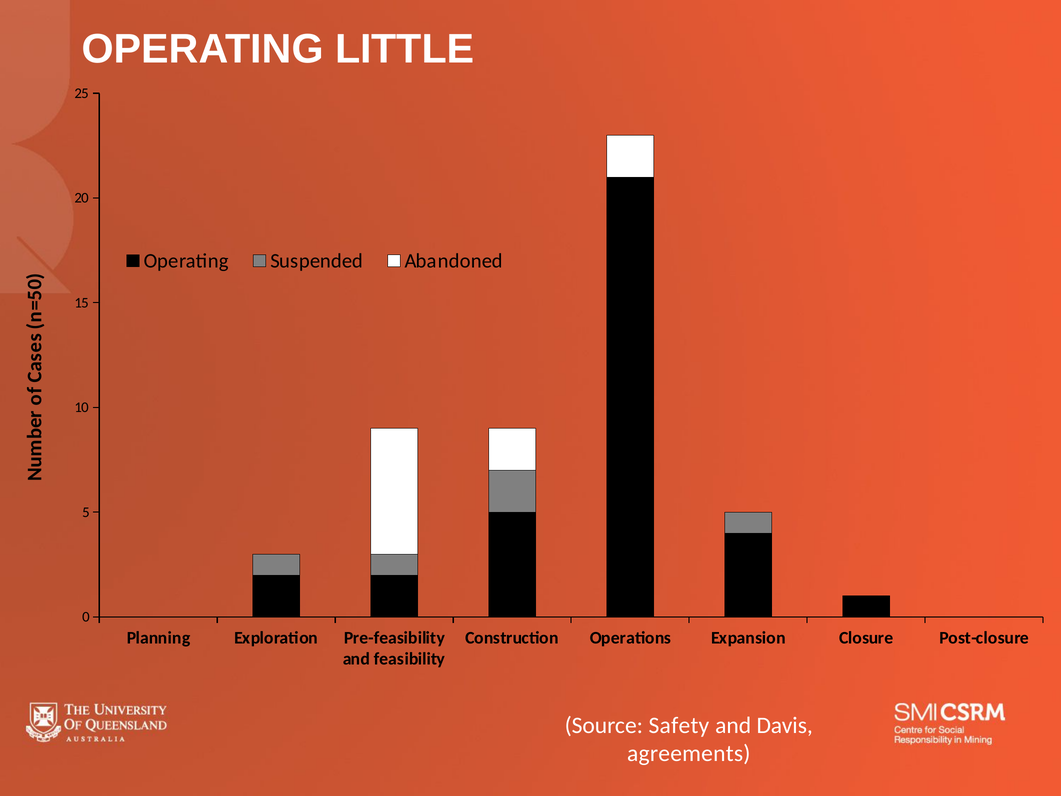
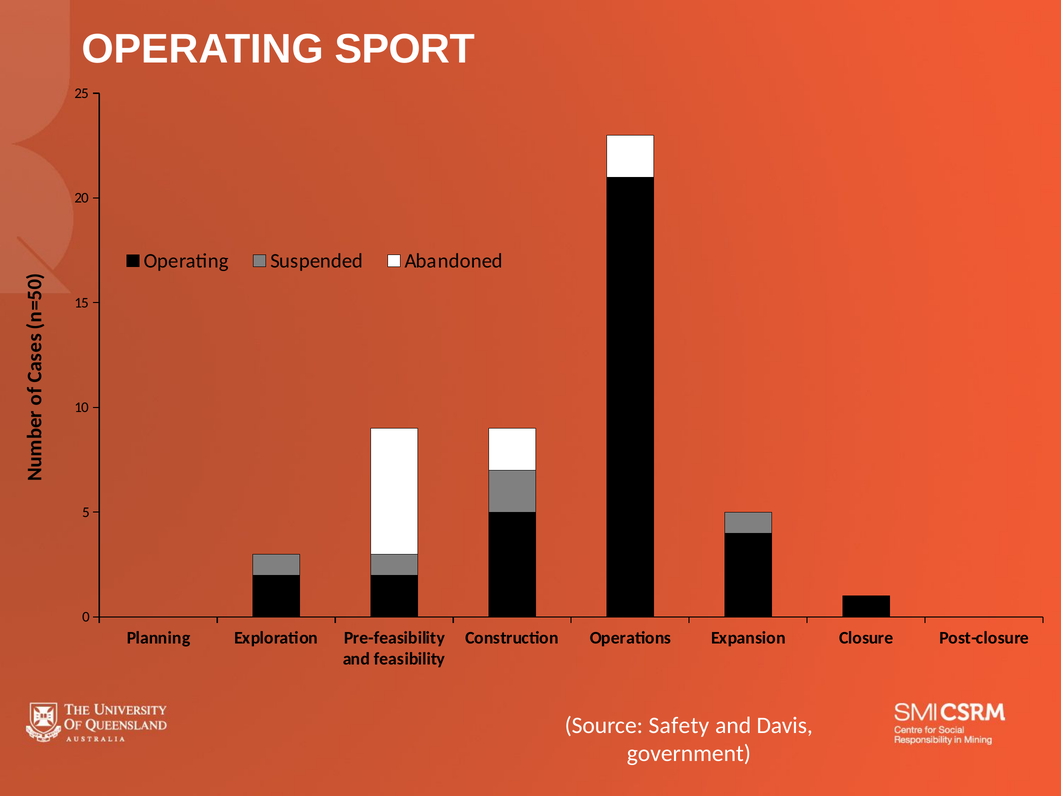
LITTLE: LITTLE -> SPORT
agreements: agreements -> government
